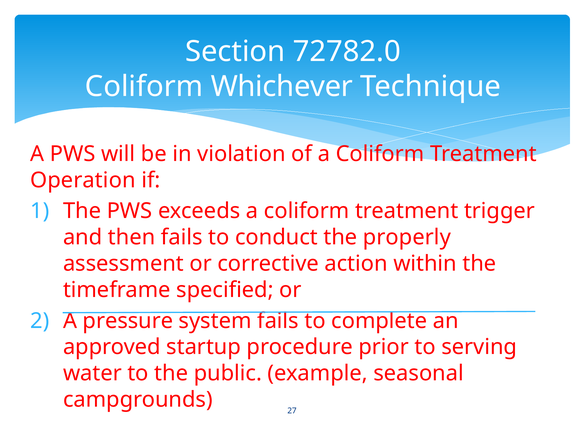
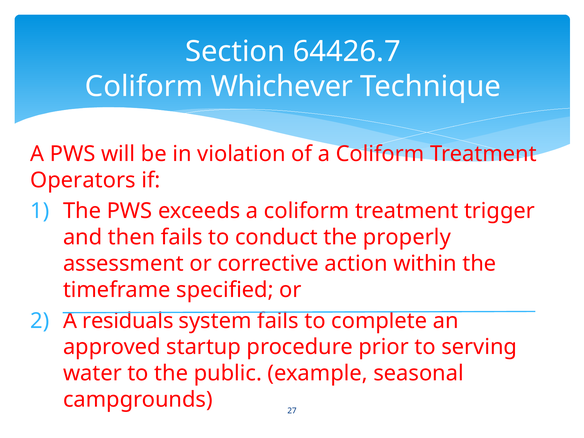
72782.0: 72782.0 -> 64426.7
Operation: Operation -> Operators
pressure: pressure -> residuals
